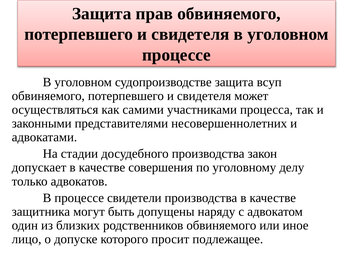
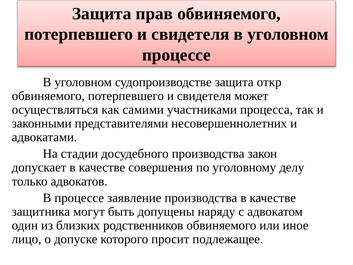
всуп: всуп -> откр
свидетели: свидетели -> заявление
